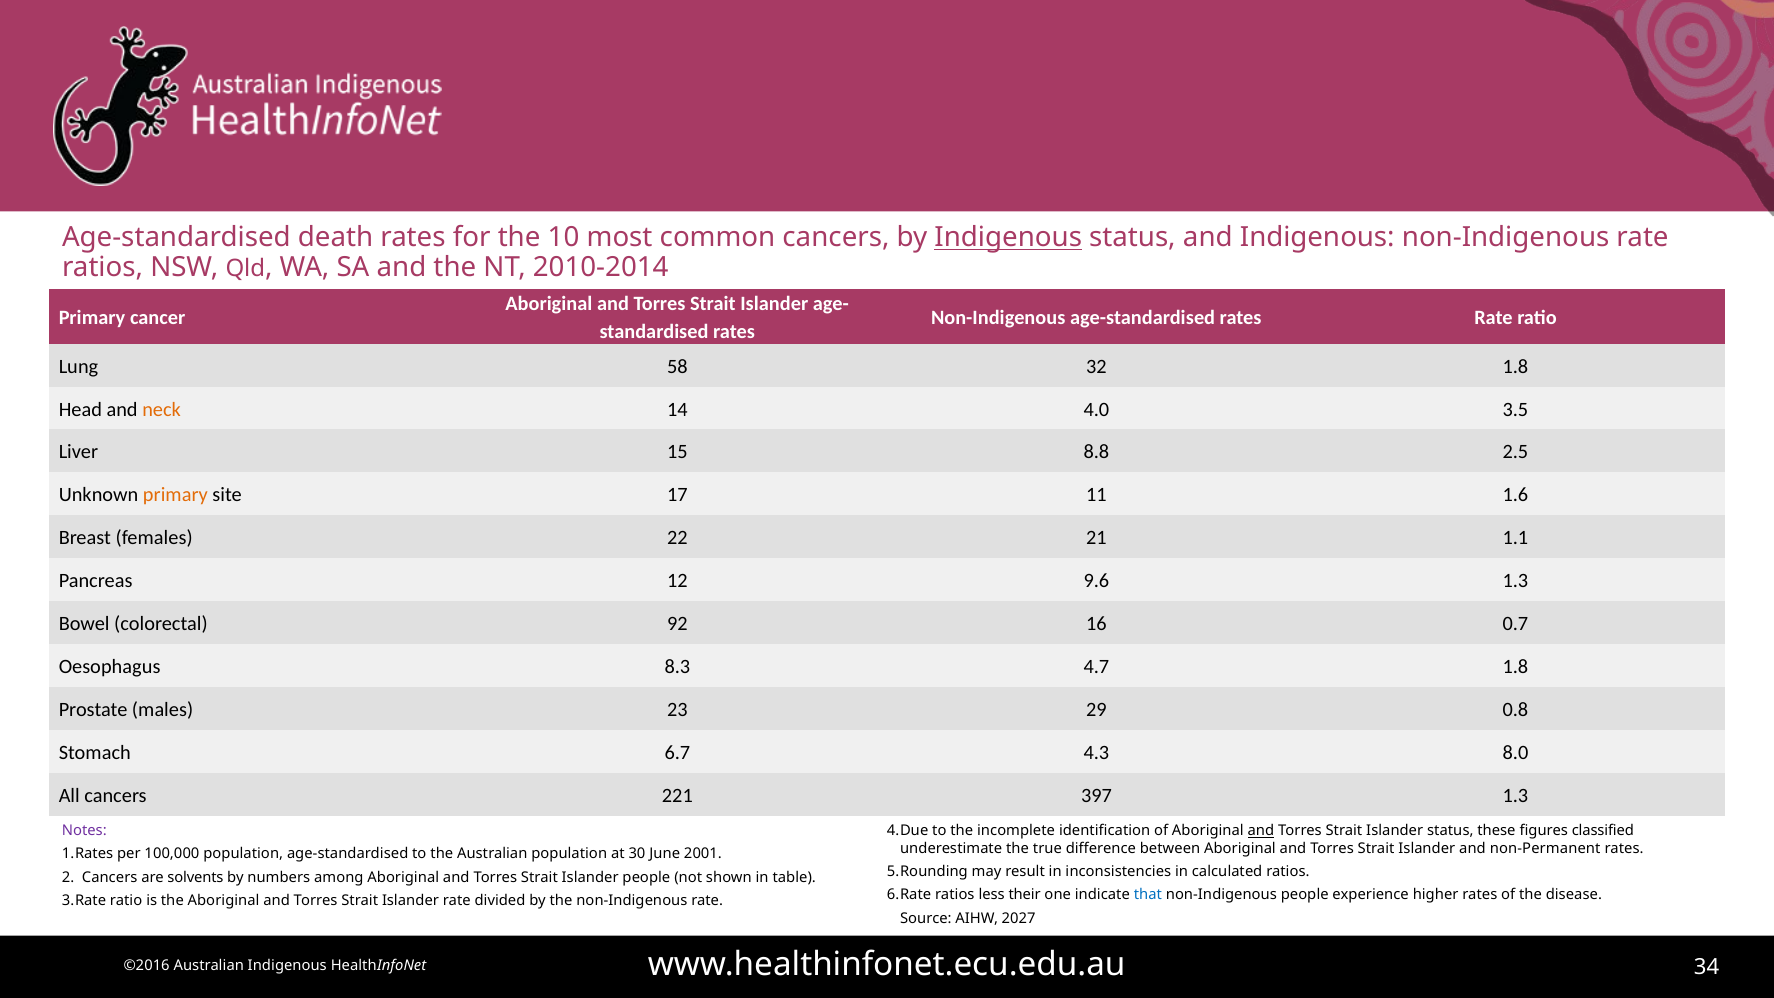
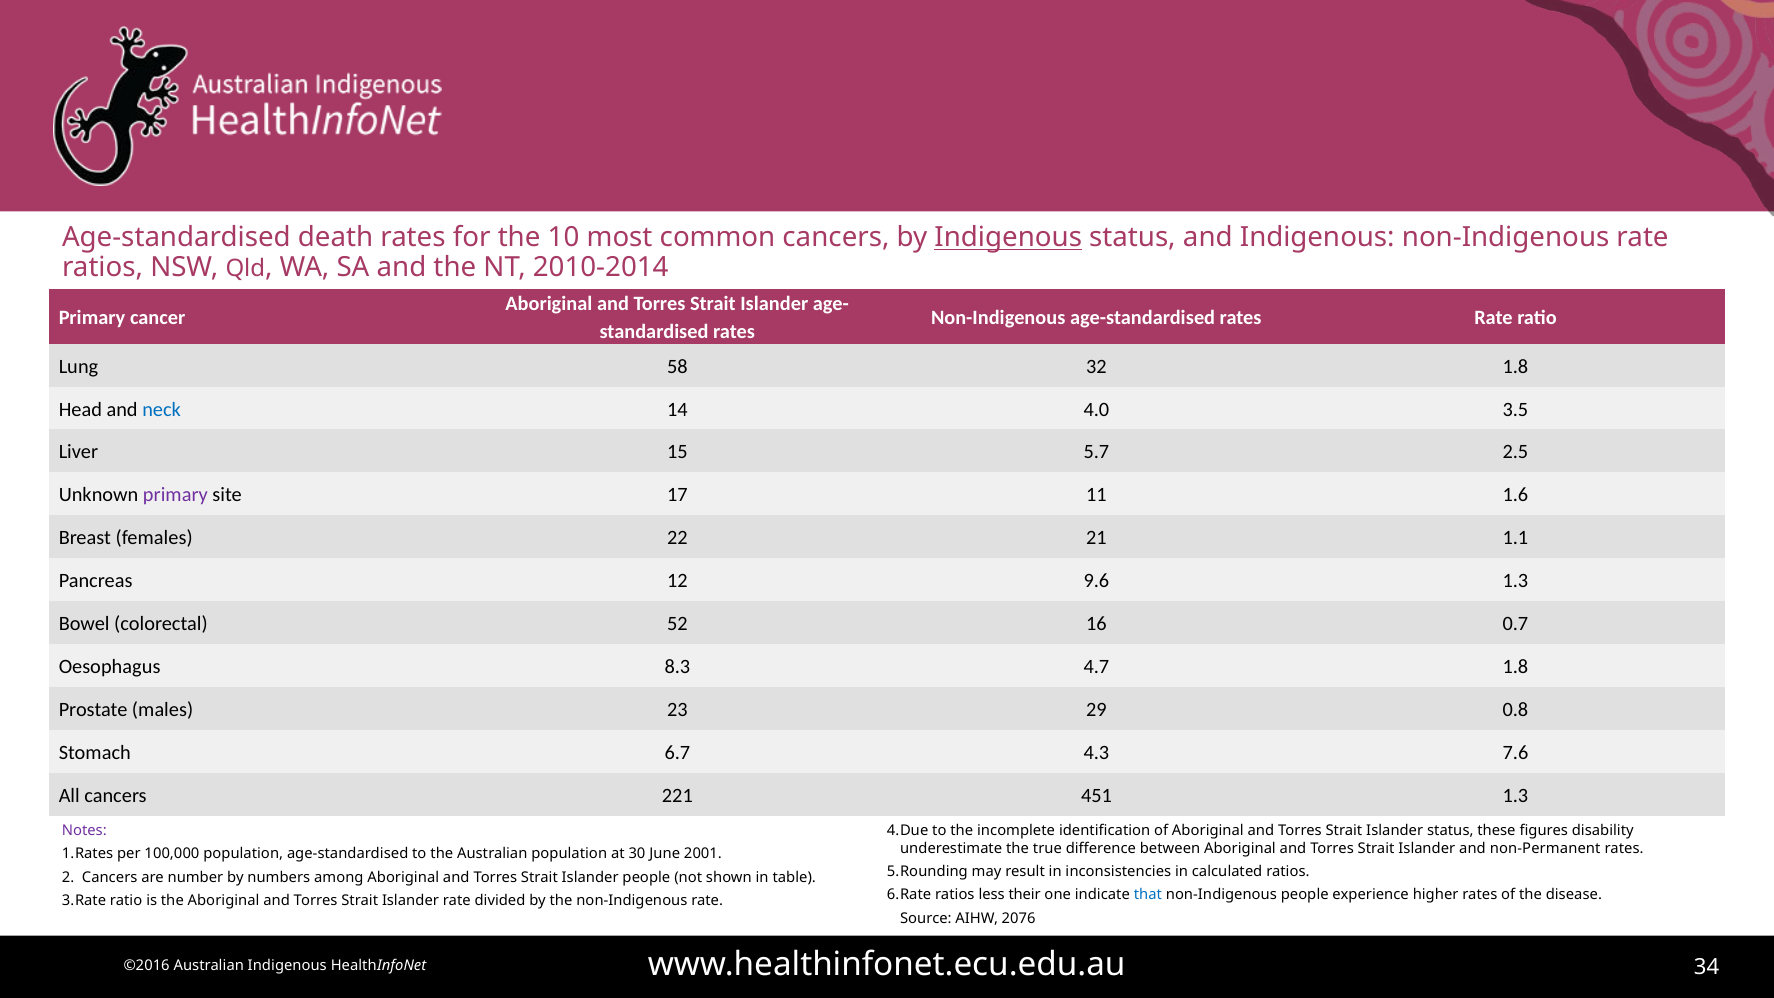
neck colour: orange -> blue
8.8: 8.8 -> 5.7
primary at (175, 495) colour: orange -> purple
92: 92 -> 52
8.0: 8.0 -> 7.6
397: 397 -> 451
and at (1261, 831) underline: present -> none
classified: classified -> disability
solvents: solvents -> number
2027: 2027 -> 2076
